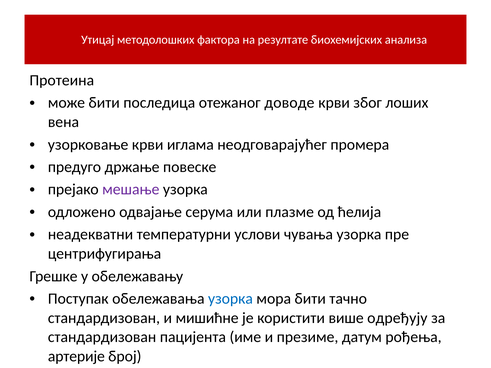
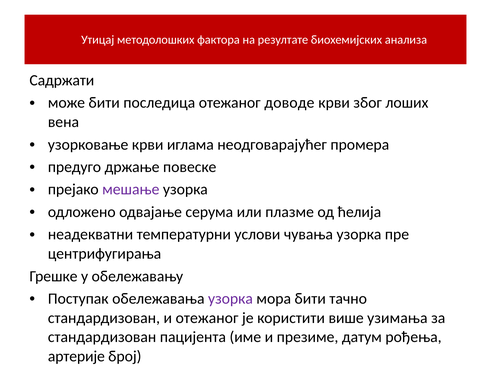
Протеина: Протеина -> Садржати
узорка at (230, 299) colour: blue -> purple
и мишићне: мишићне -> отежаног
одређују: одређују -> узимања
